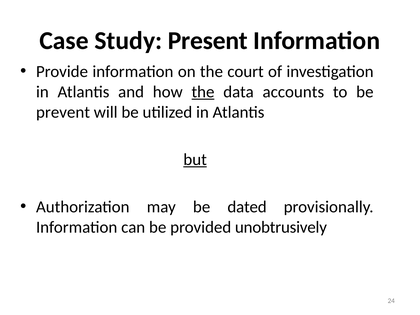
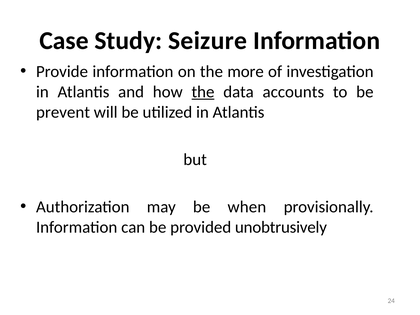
Present: Present -> Seizure
court: court -> more
but underline: present -> none
dated: dated -> when
